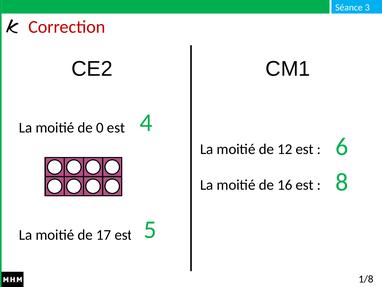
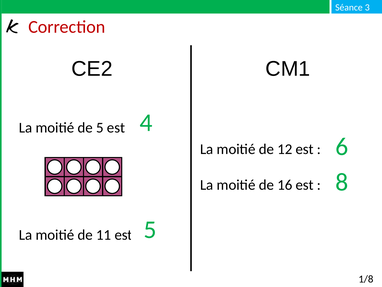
de 0: 0 -> 5
17: 17 -> 11
